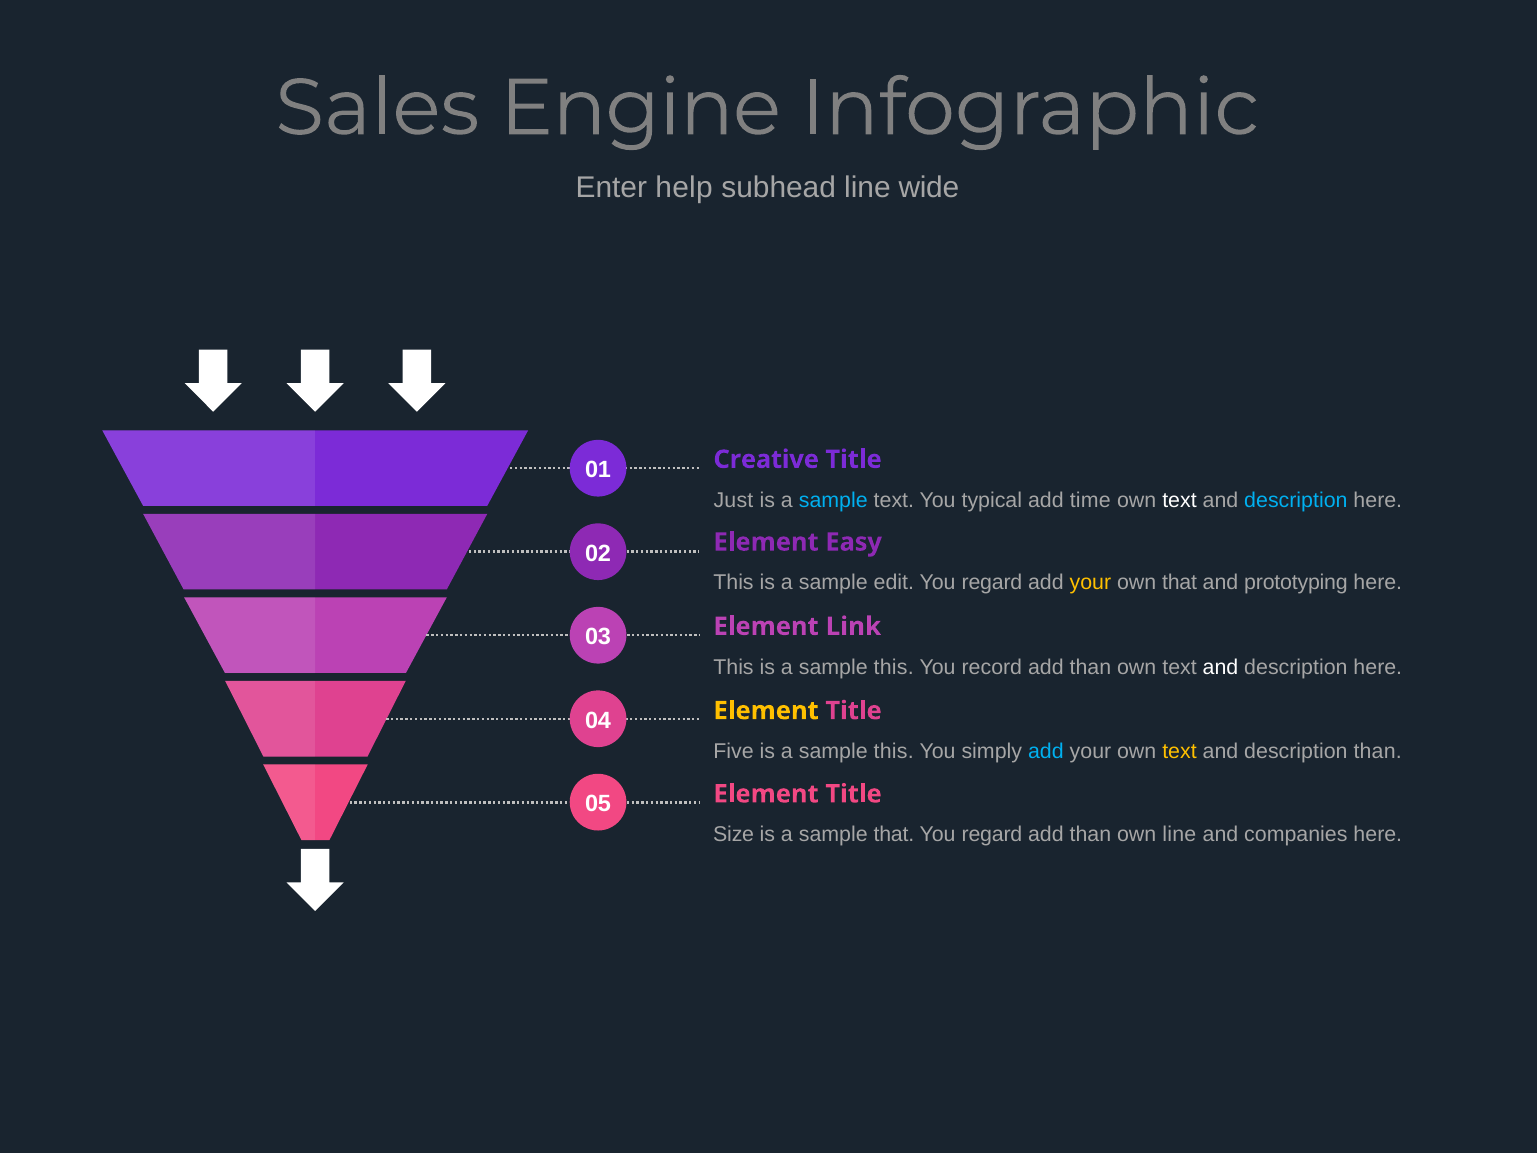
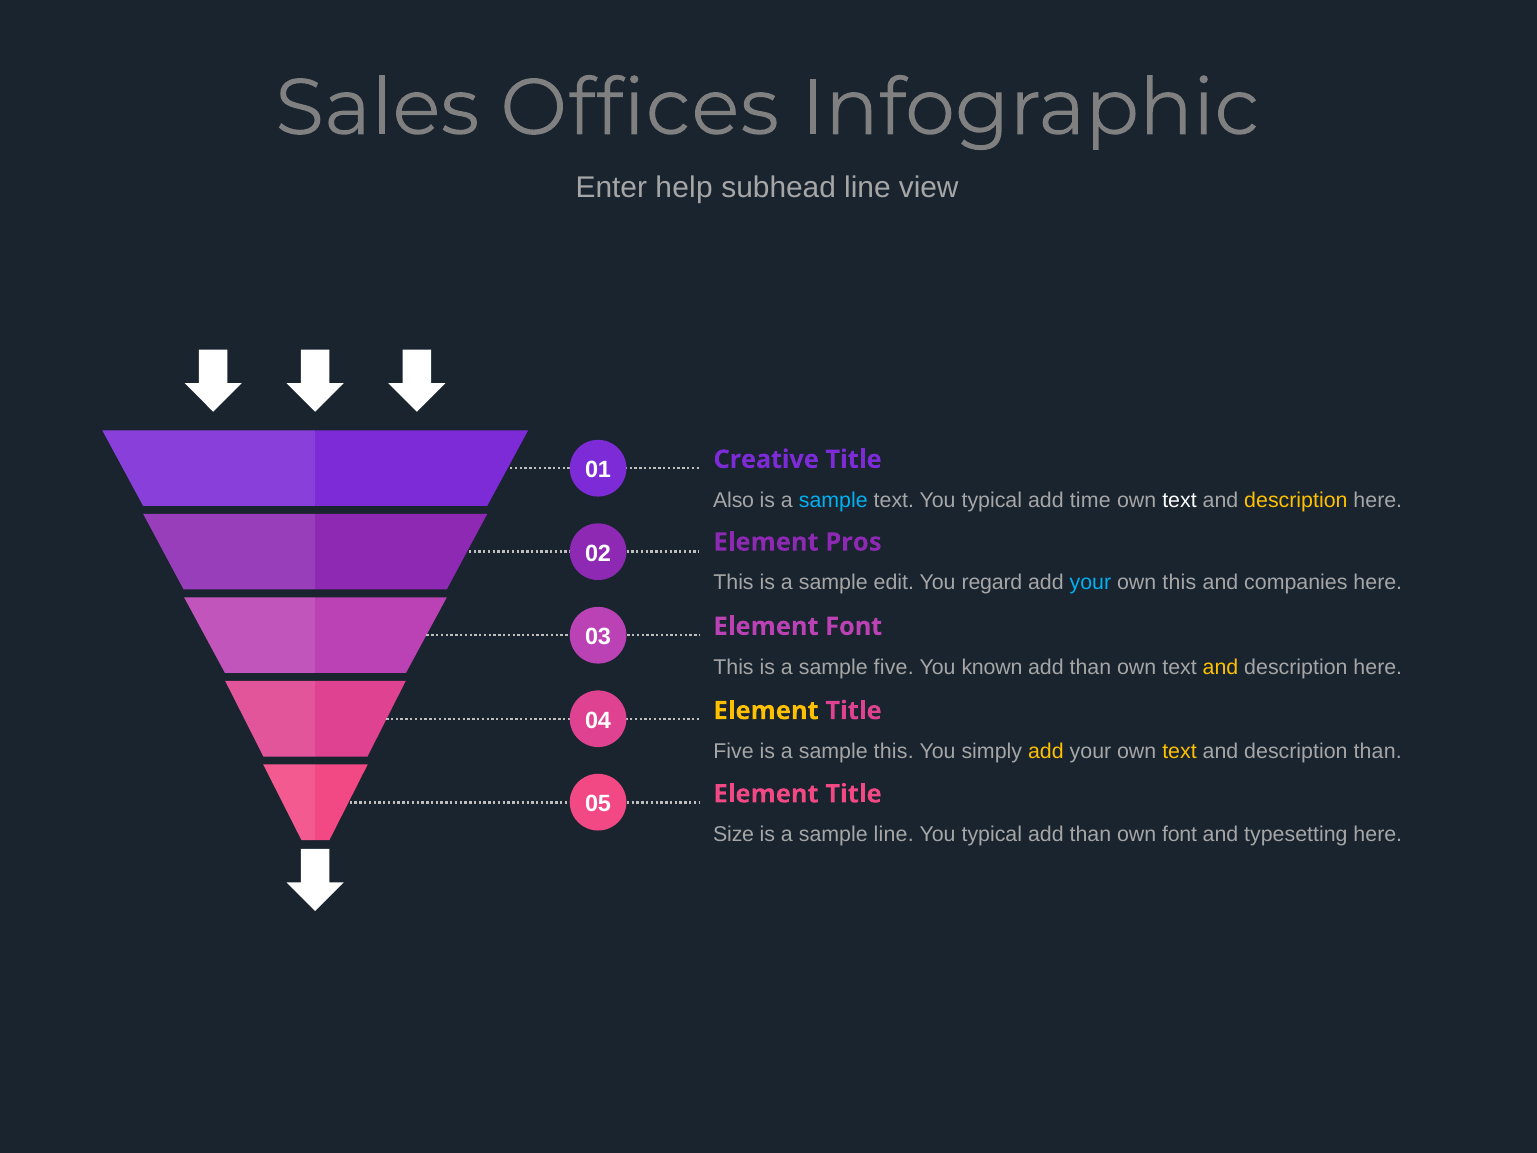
Engine: Engine -> Offices
wide: wide -> view
Just: Just -> Also
description at (1296, 500) colour: light blue -> yellow
Easy: Easy -> Pros
your at (1090, 583) colour: yellow -> light blue
own that: that -> this
prototyping: prototyping -> companies
Element Link: Link -> Font
this at (894, 667): this -> five
record: record -> known
and at (1220, 667) colour: white -> yellow
add at (1046, 751) colour: light blue -> yellow
sample that: that -> line
regard at (992, 835): regard -> typical
own line: line -> font
companies: companies -> typesetting
